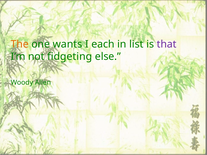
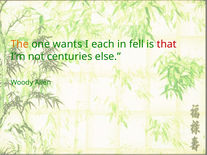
list: list -> fell
that colour: purple -> red
fidgeting: fidgeting -> centuries
